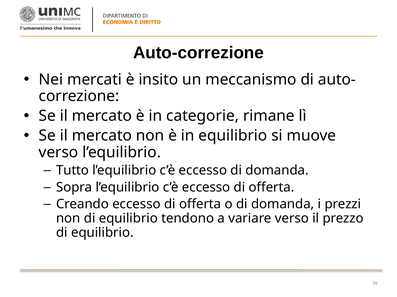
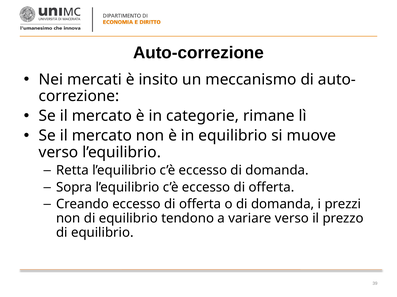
Tutto: Tutto -> Retta
